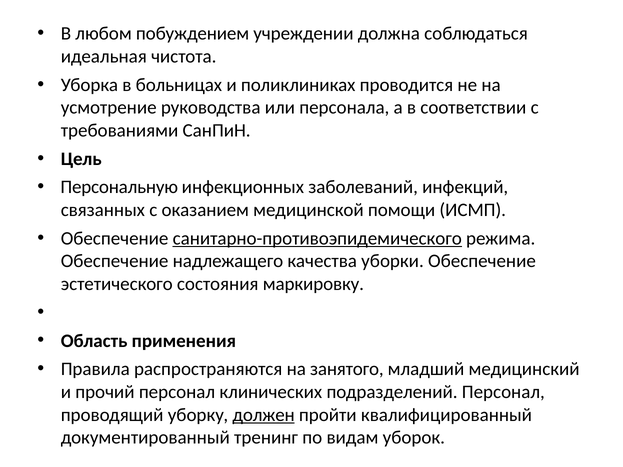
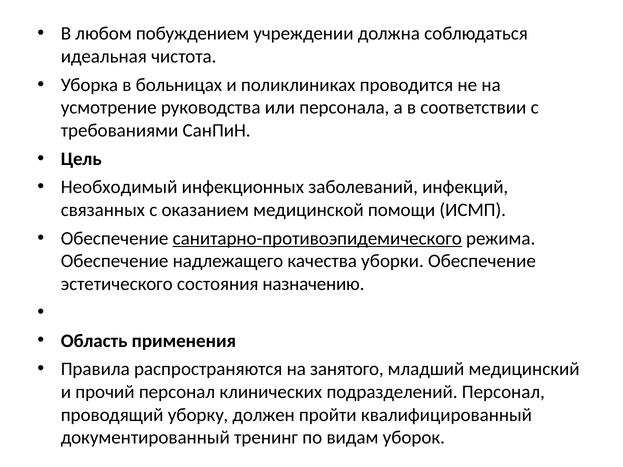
Персональную: Персональную -> Необходимый
маркировку: маркировку -> назначению
должен underline: present -> none
